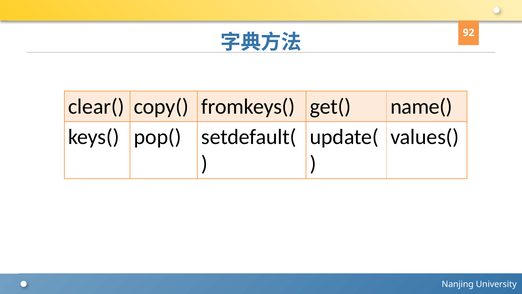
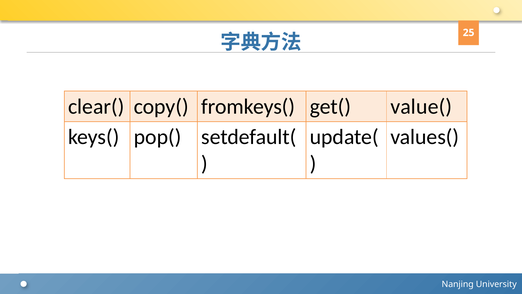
92: 92 -> 25
name(: name( -> value(
